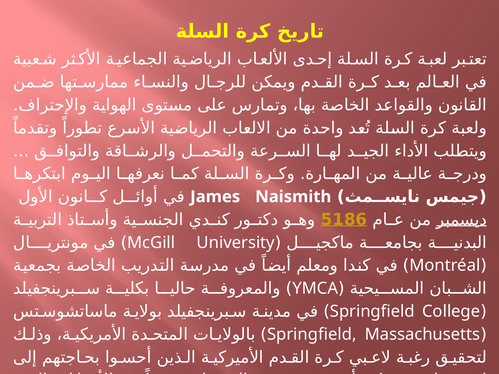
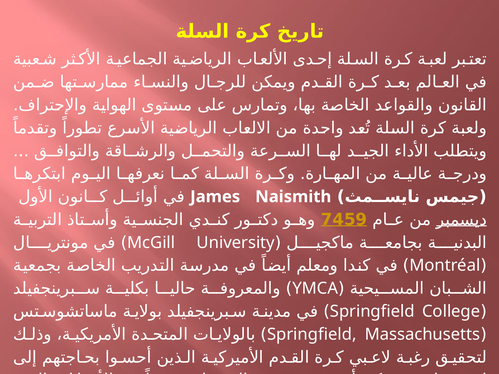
5186: 5186 -> 7459
